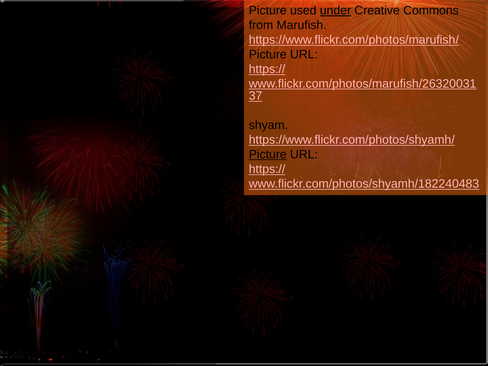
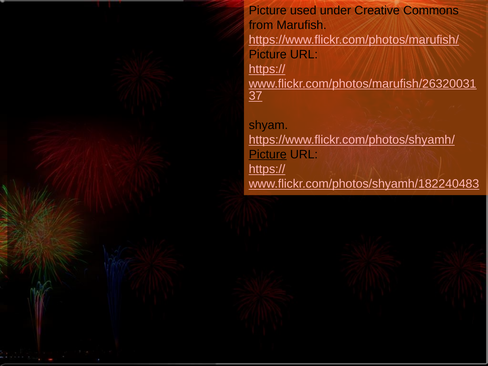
under underline: present -> none
